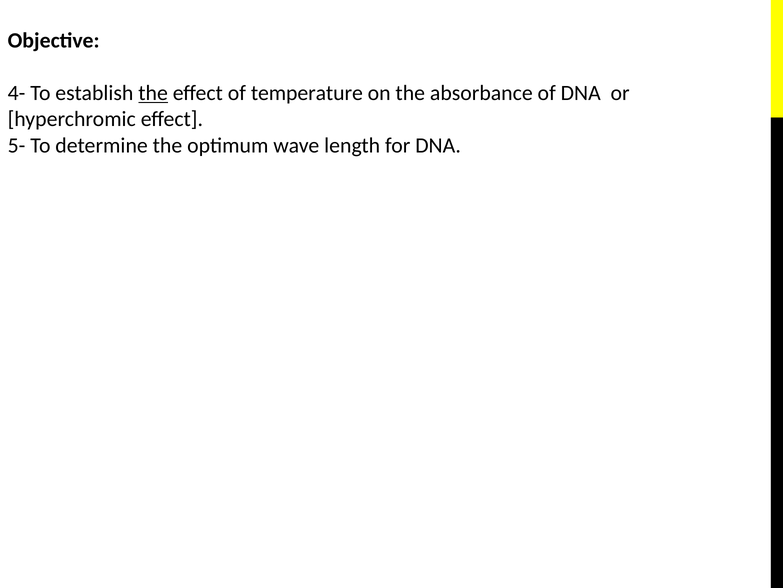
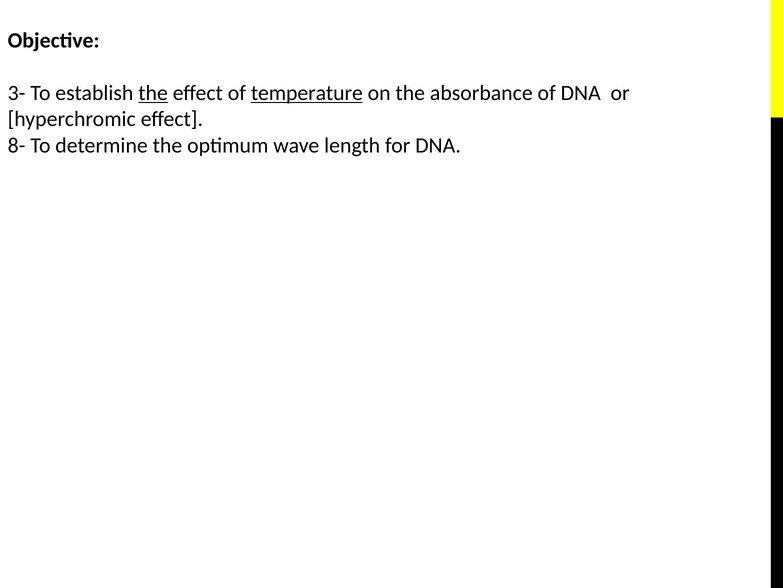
4-: 4- -> 3-
temperature underline: none -> present
5-: 5- -> 8-
